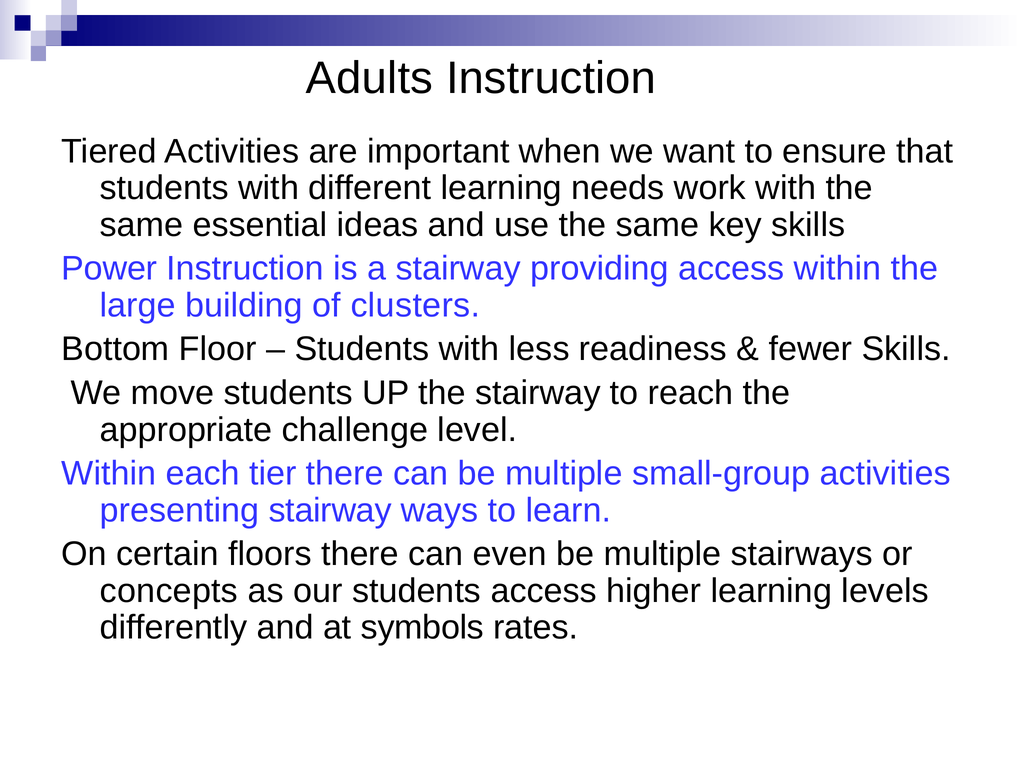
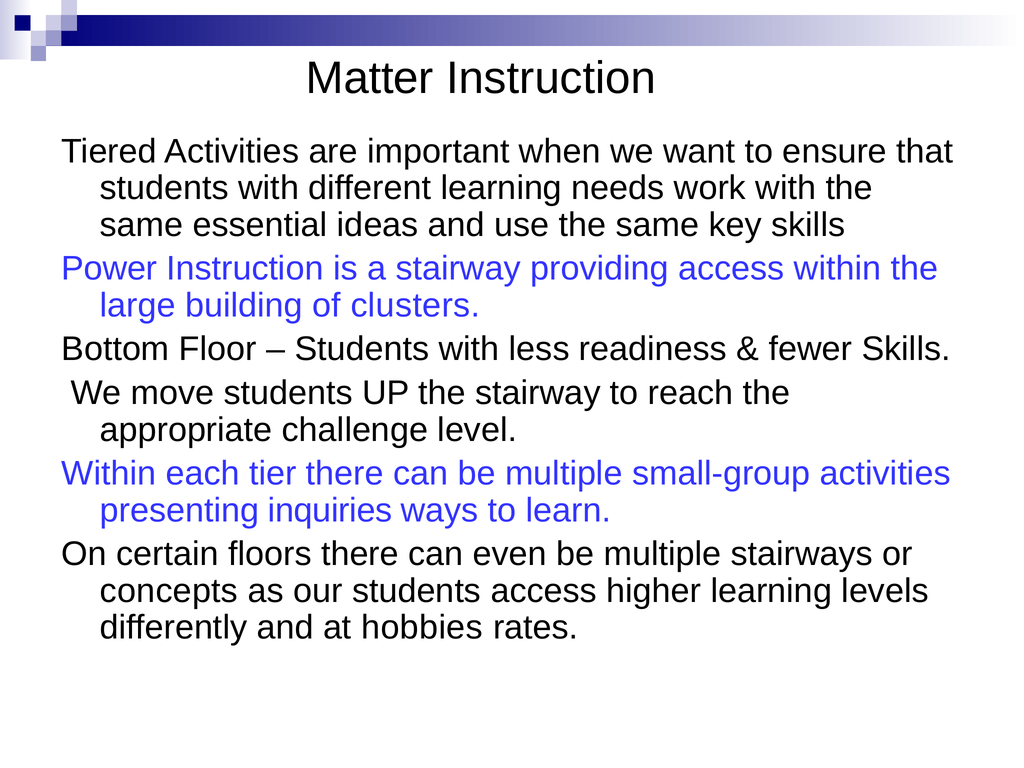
Adults: Adults -> Matter
presenting stairway: stairway -> inquiries
symbols: symbols -> hobbies
